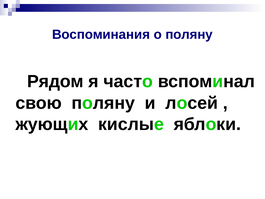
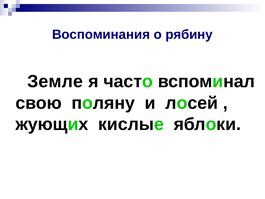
о поляну: поляну -> рябину
Рядом: Рядом -> Земле
